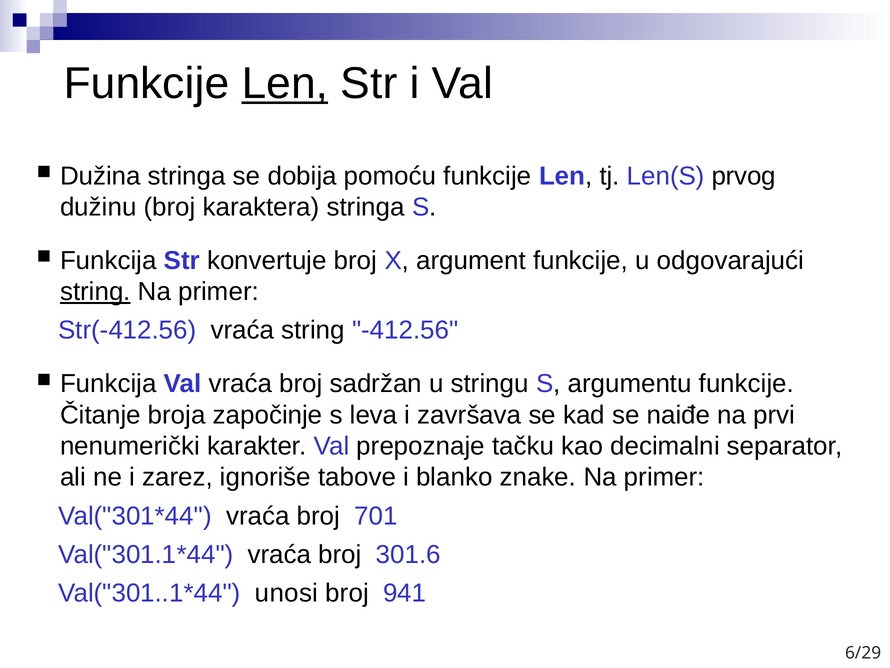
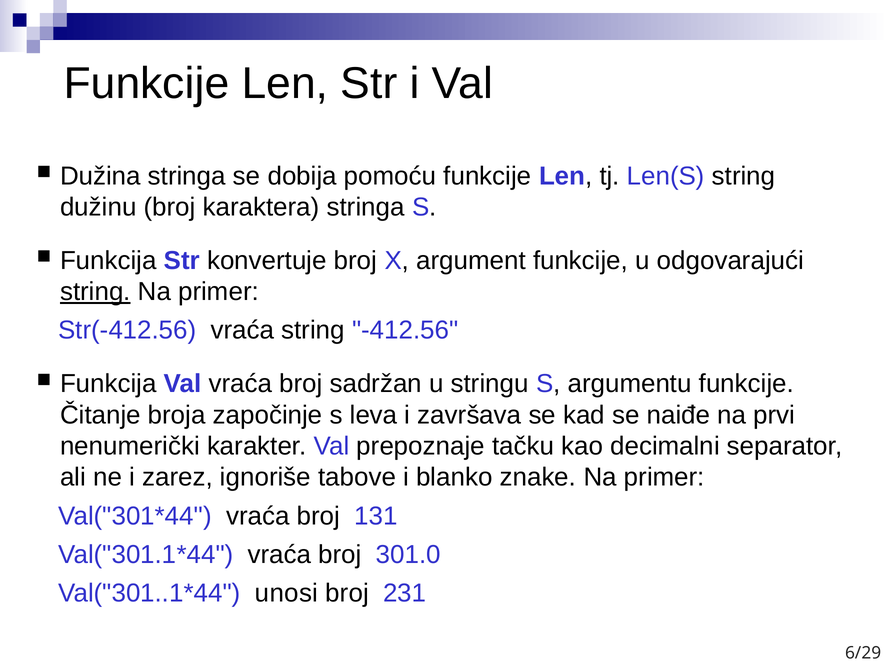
Len at (285, 84) underline: present -> none
Len(S prvog: prvog -> string
701: 701 -> 131
301.6: 301.6 -> 301.0
941: 941 -> 231
